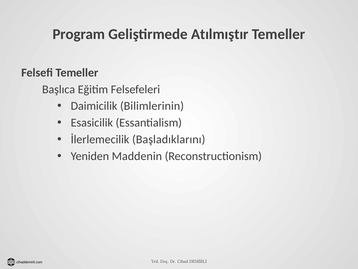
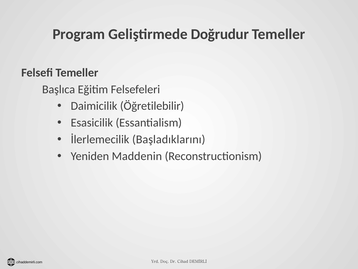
Atılmıştır: Atılmıştır -> Doğrudur
Bilimlerinin: Bilimlerinin -> Öğretilebilir
